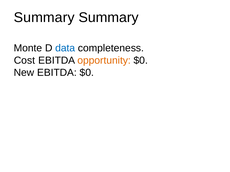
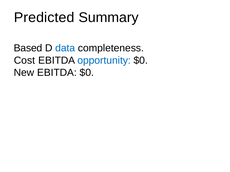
Summary at (44, 17): Summary -> Predicted
Monte: Monte -> Based
opportunity colour: orange -> blue
